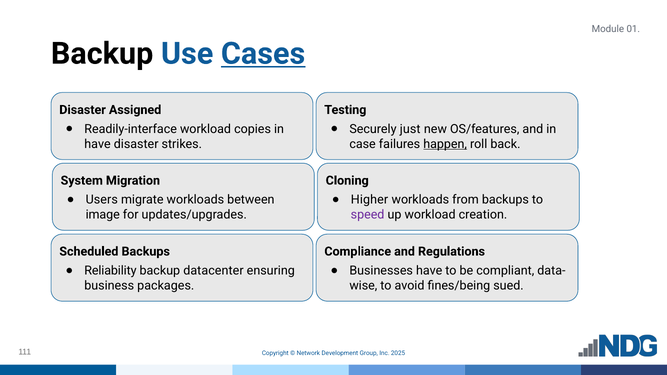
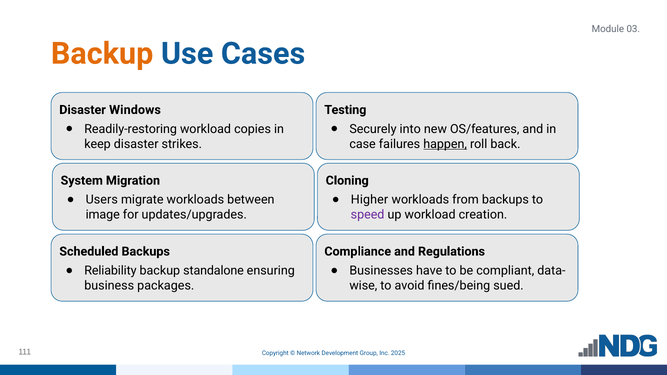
01: 01 -> 03
Backup at (102, 54) colour: black -> orange
Cases underline: present -> none
Assigned: Assigned -> Windows
Readily-interface: Readily-interface -> Readily-restoring
just: just -> into
have at (98, 144): have -> keep
datacenter: datacenter -> standalone
